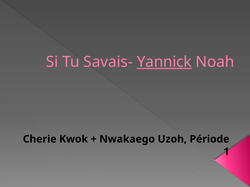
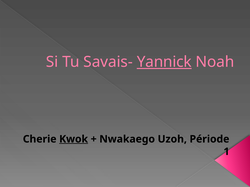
Kwok underline: none -> present
